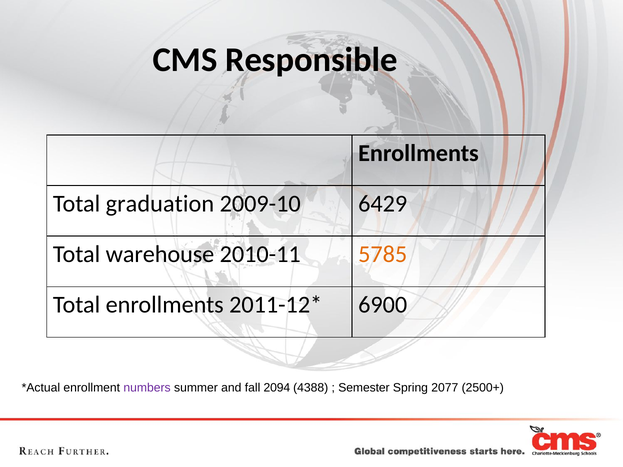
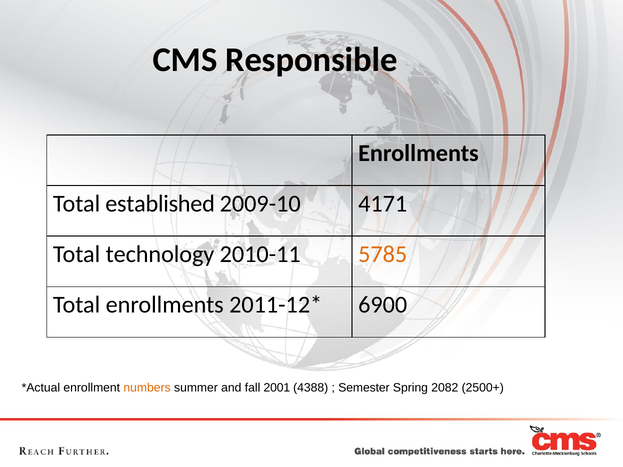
graduation: graduation -> established
6429: 6429 -> 4171
warehouse: warehouse -> technology
numbers colour: purple -> orange
2094: 2094 -> 2001
2077: 2077 -> 2082
